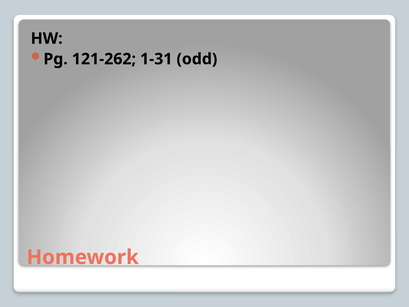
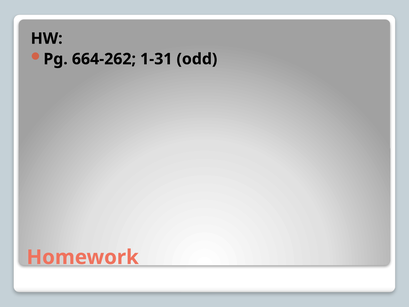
121-262: 121-262 -> 664-262
